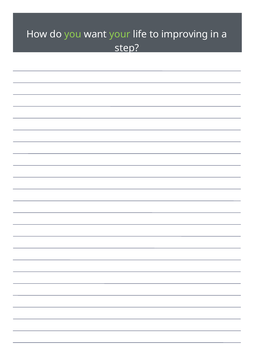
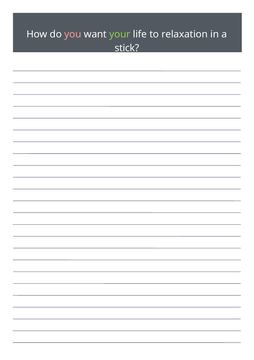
you colour: light green -> pink
improving: improving -> relaxation
step: step -> stick
